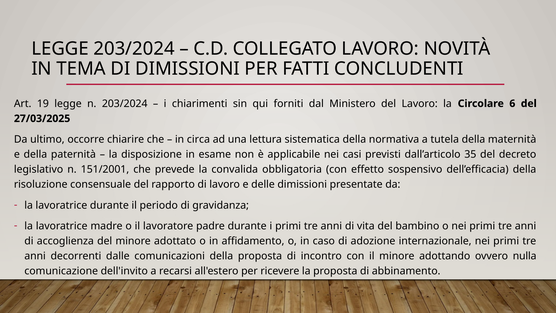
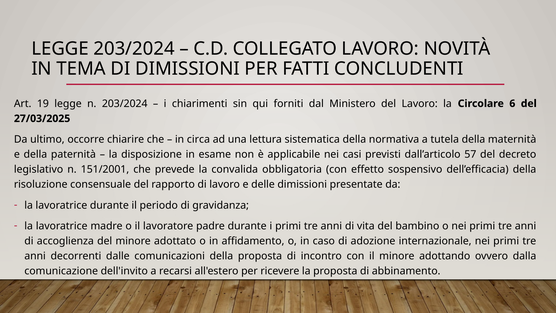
35: 35 -> 57
nulla: nulla -> dalla
